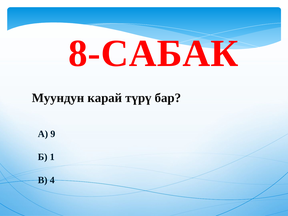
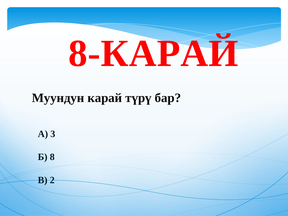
8-САБАК: 8-САБАК -> 8-КАРАЙ
9: 9 -> 3
1: 1 -> 8
4: 4 -> 2
